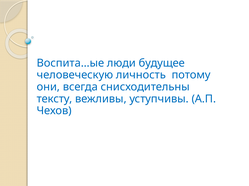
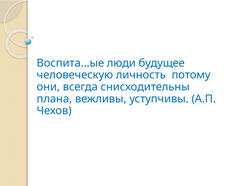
тексту: тексту -> плана
